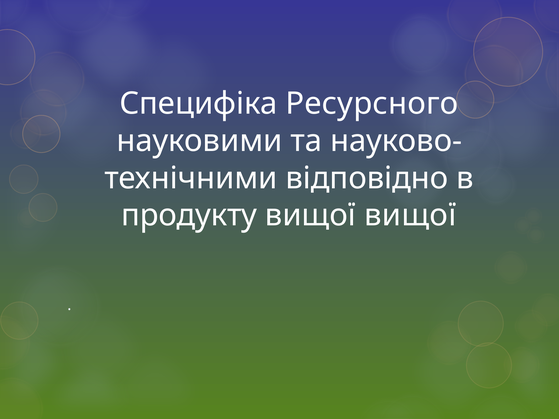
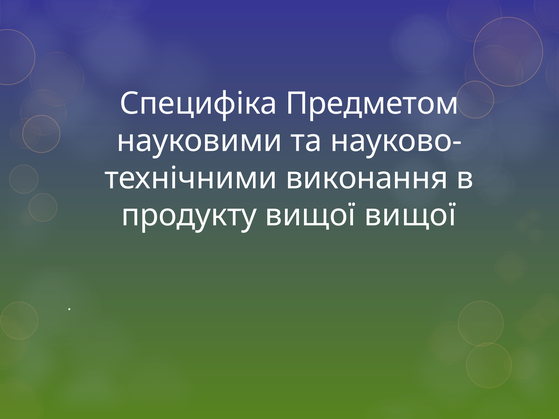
Ресурсного: Ресурсного -> Предметом
відповідно: відповідно -> виконання
